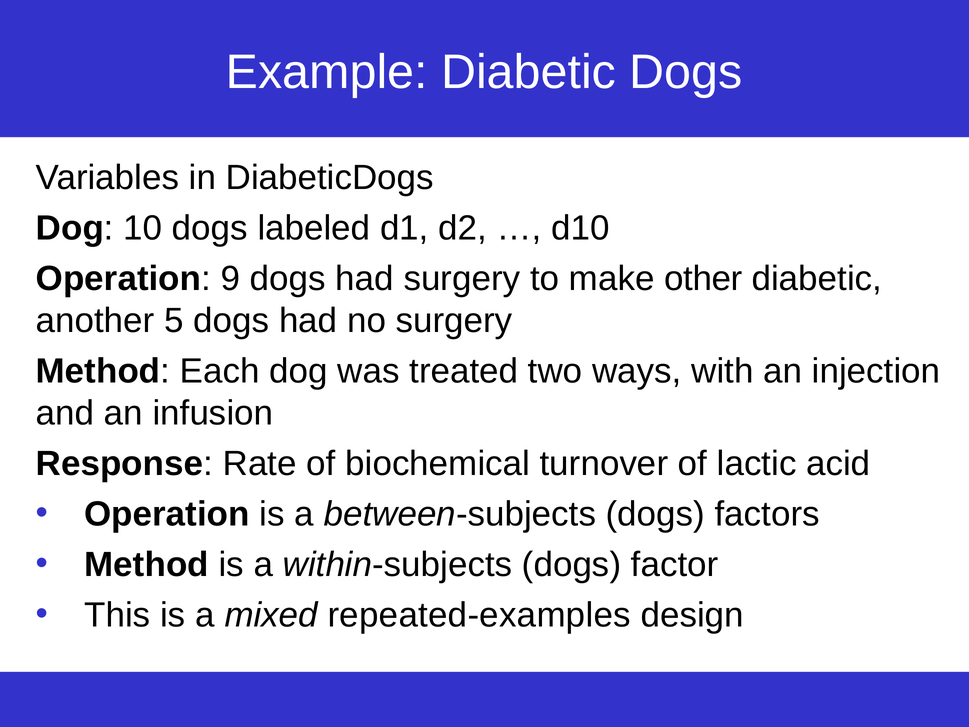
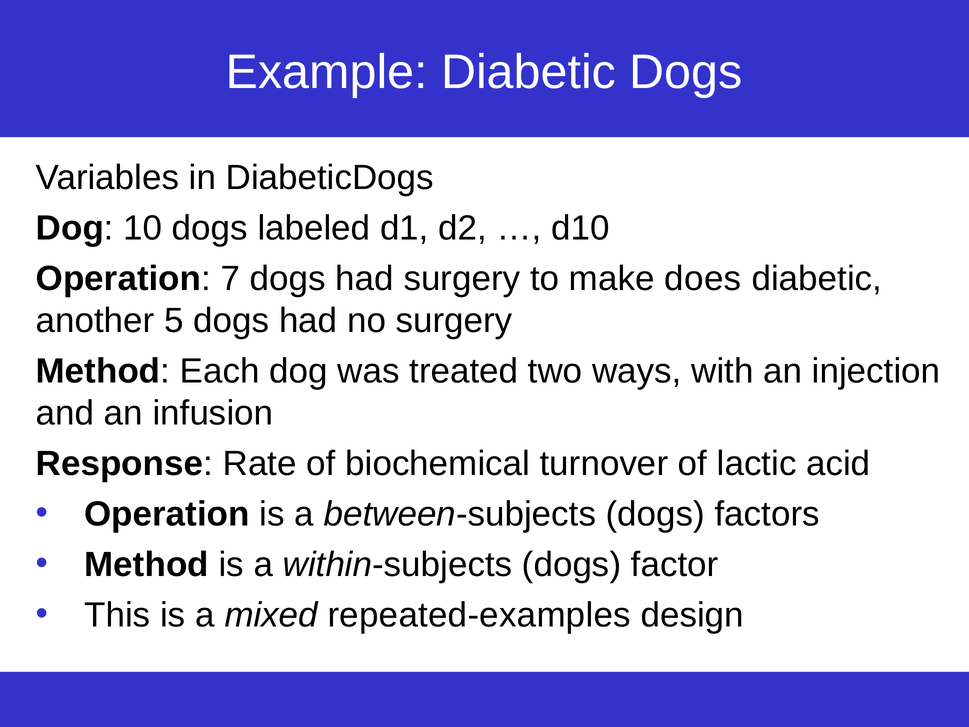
9: 9 -> 7
other: other -> does
